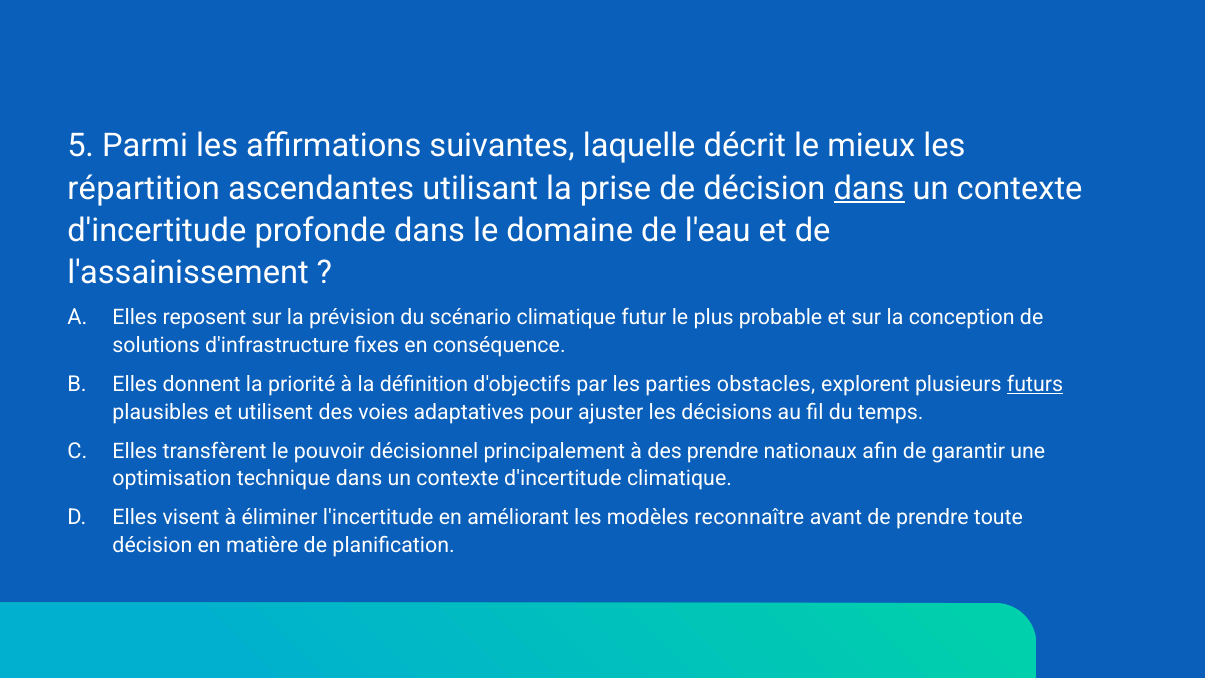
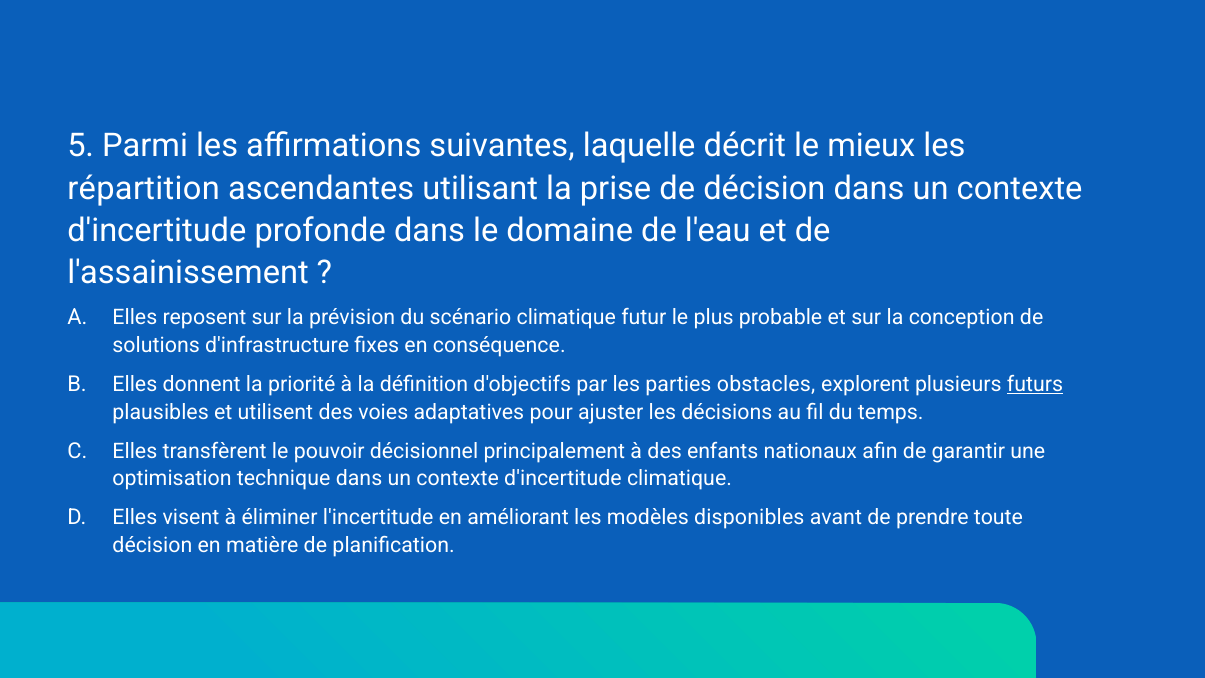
dans at (869, 188) underline: present -> none
des prendre: prendre -> enfants
reconnaître: reconnaître -> disponibles
